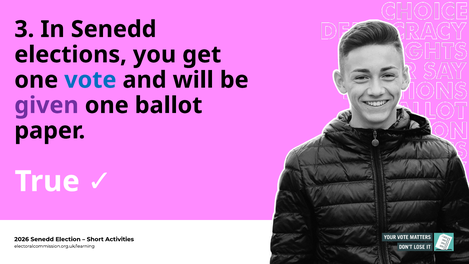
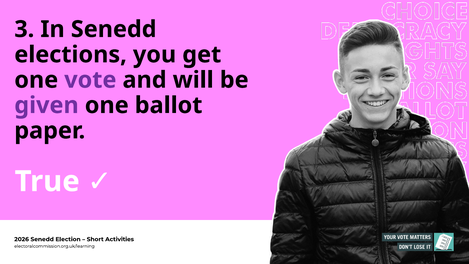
vote colour: blue -> purple
